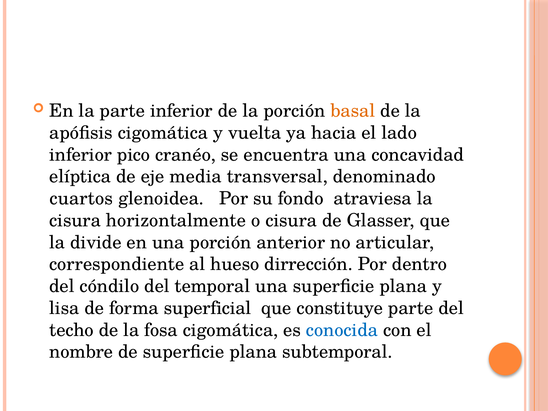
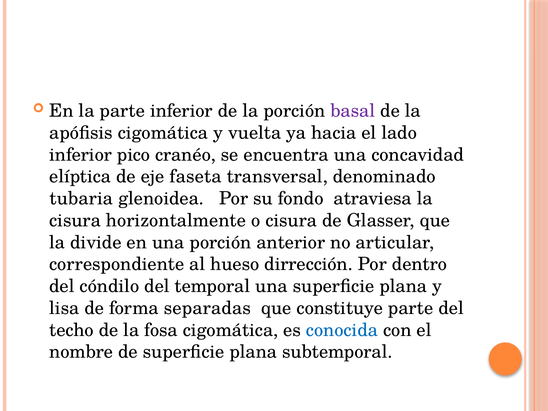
basal colour: orange -> purple
media: media -> faseta
cuartos: cuartos -> tubaria
superficial: superficial -> separadas
